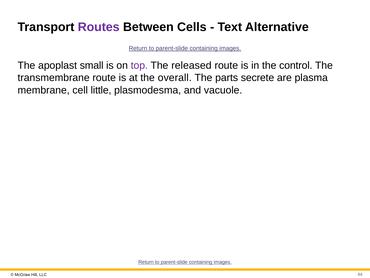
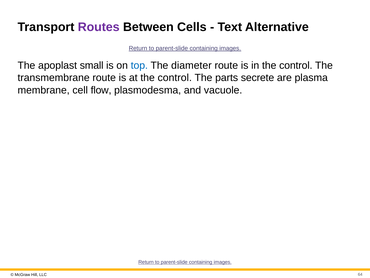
top colour: purple -> blue
released: released -> diameter
at the overall: overall -> control
little: little -> flow
